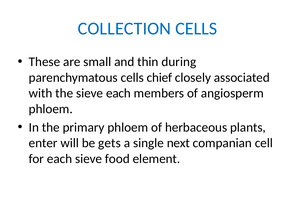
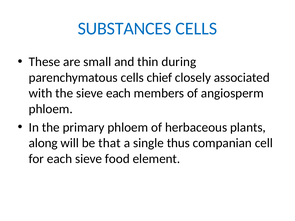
COLLECTION: COLLECTION -> SUBSTANCES
enter: enter -> along
gets: gets -> that
next: next -> thus
